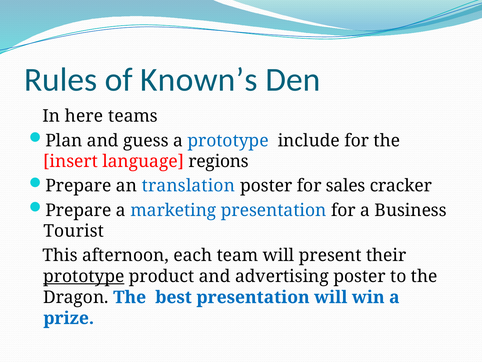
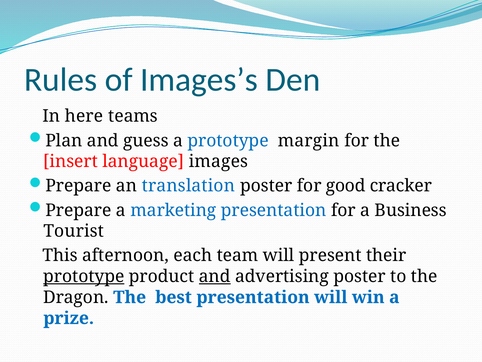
Known’s: Known’s -> Images’s
include: include -> margin
regions: regions -> images
sales: sales -> good
and at (215, 276) underline: none -> present
